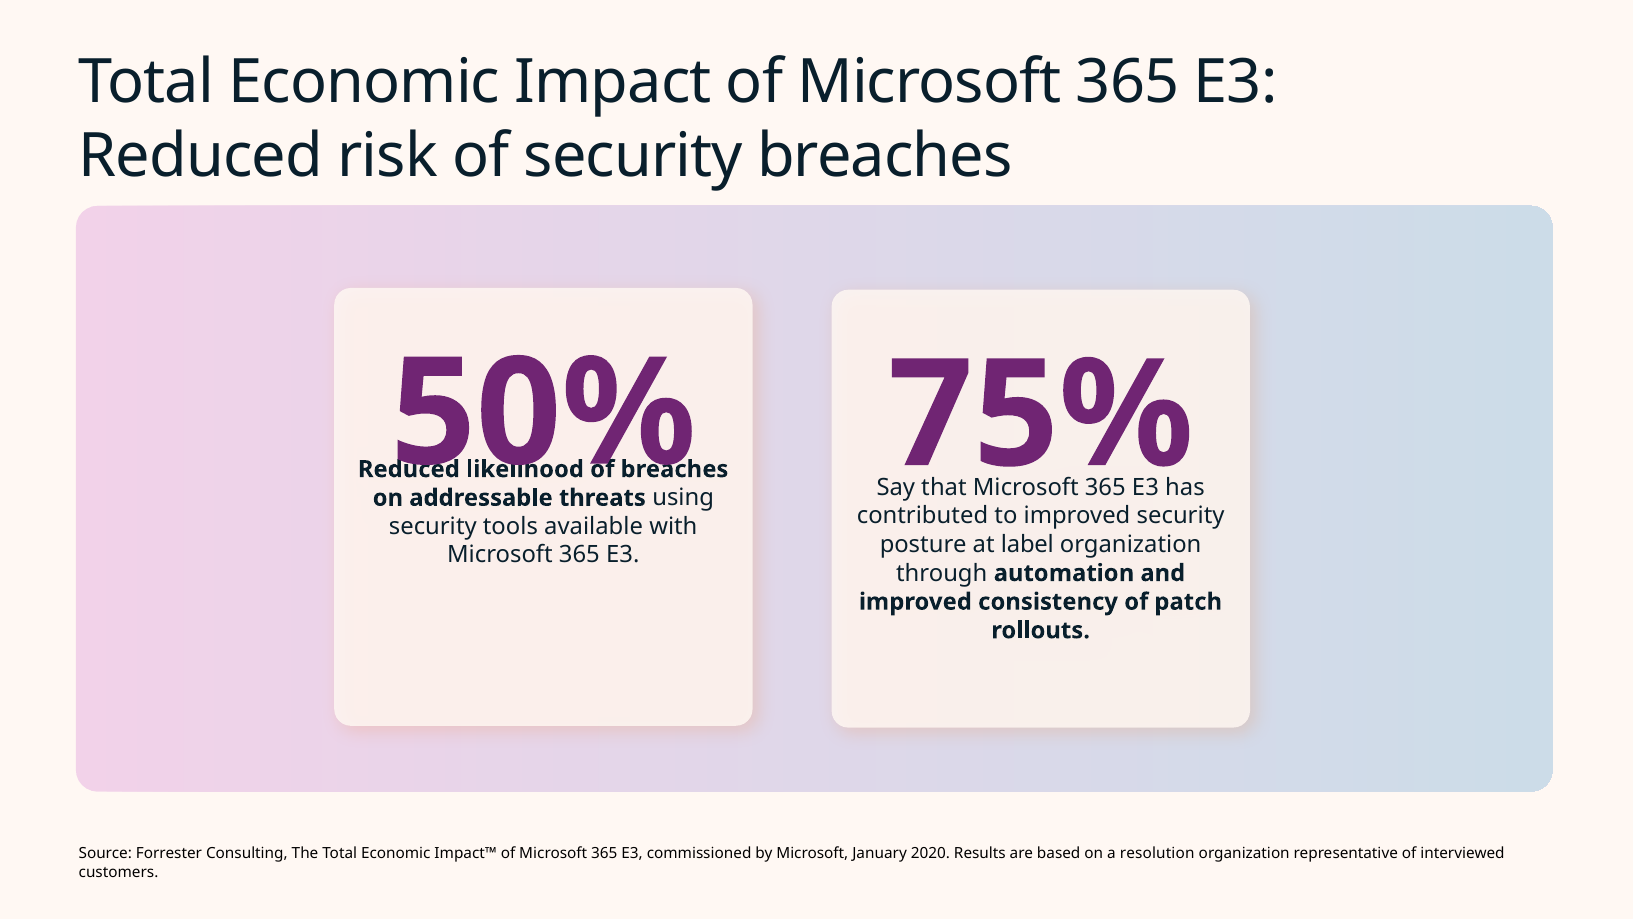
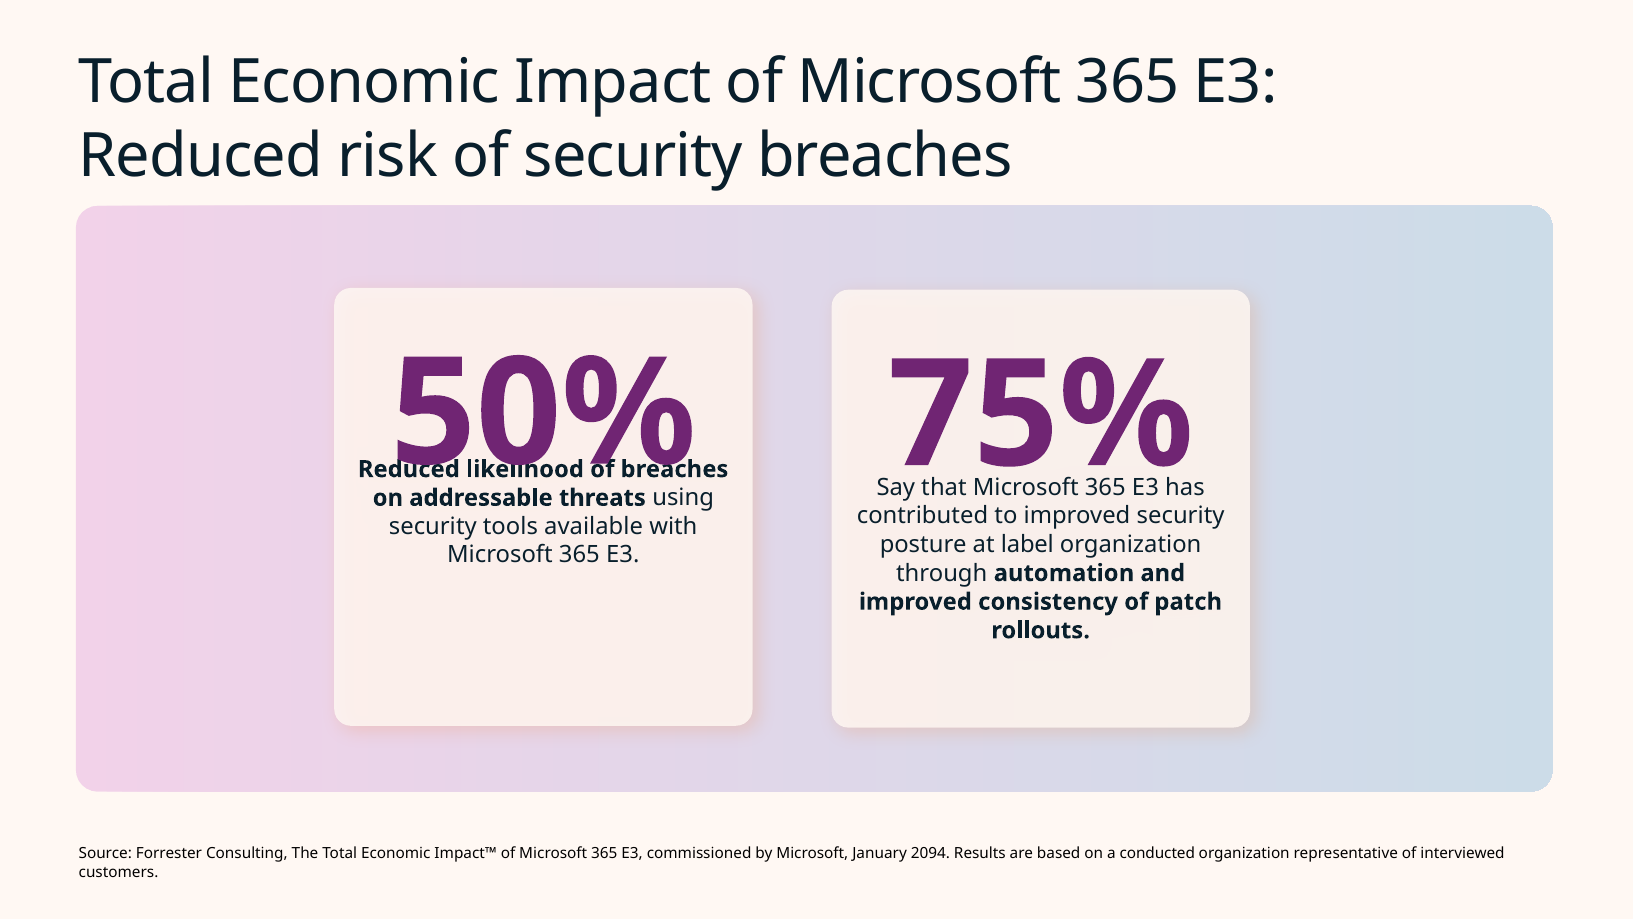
2020: 2020 -> 2094
resolution: resolution -> conducted
